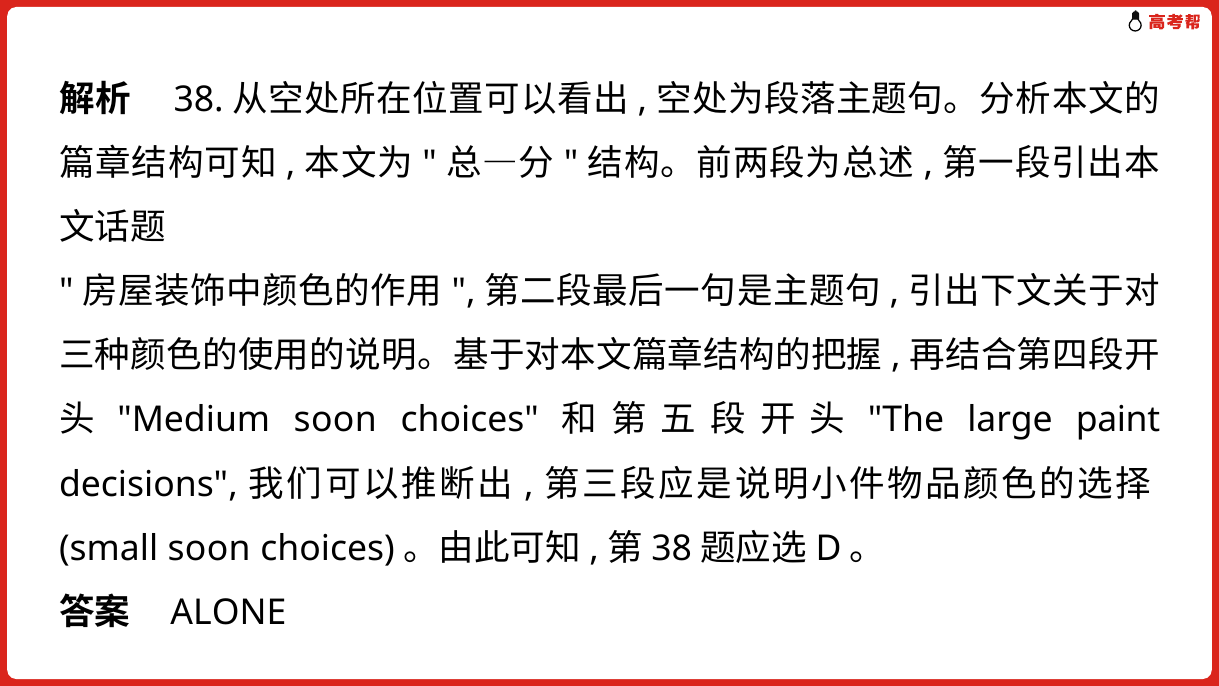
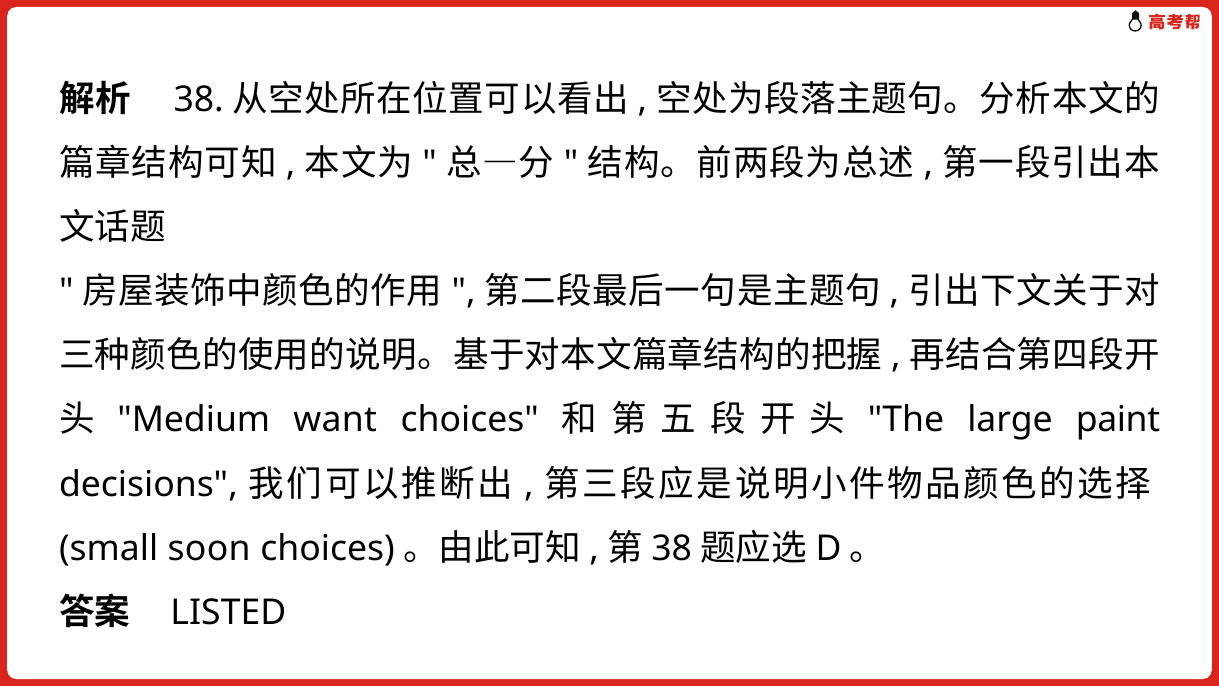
soon at (335, 420): soon -> want
ALONE: ALONE -> LISTED
